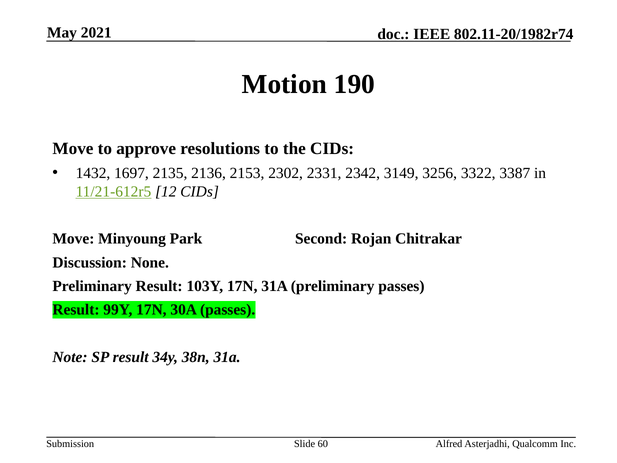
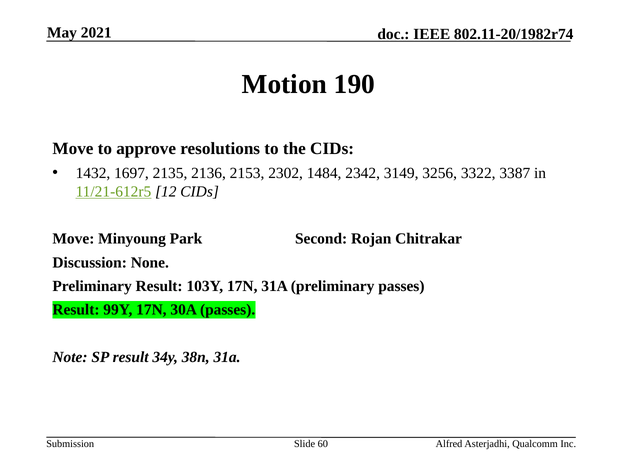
2331: 2331 -> 1484
